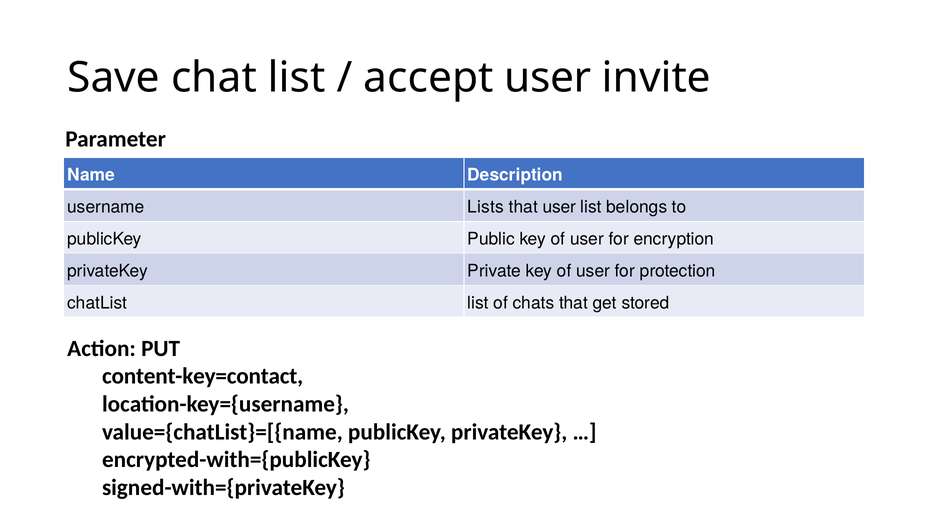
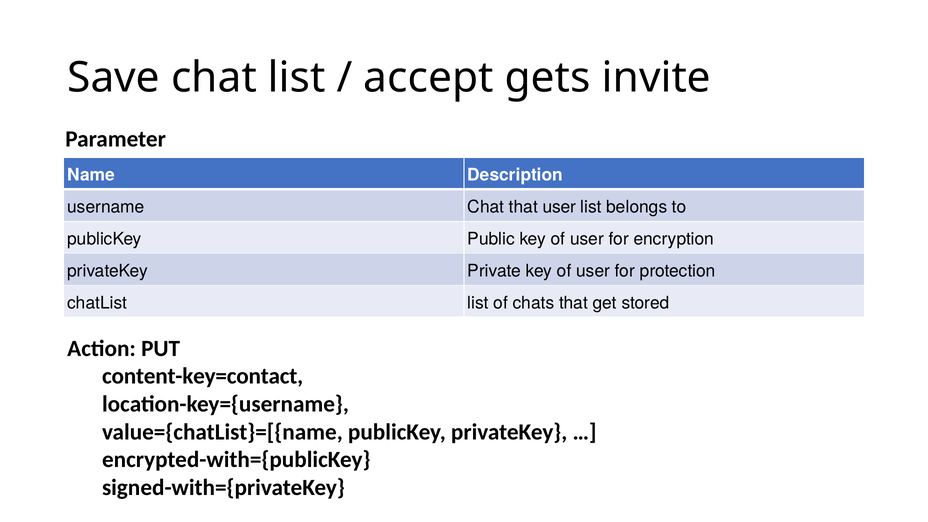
accept user: user -> gets
username Lists: Lists -> Chat
